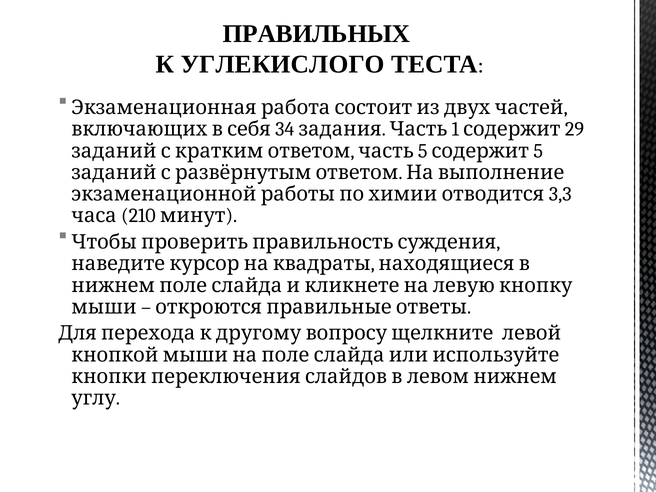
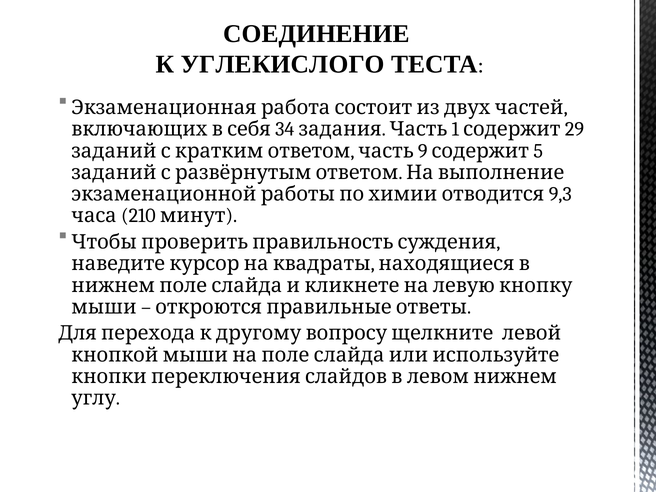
ПРАВИЛЬНЫХ: ПРАВИЛЬНЫХ -> СОЕДИНЕНИЕ
5 at (423, 151): 5 -> 9
3,3: 3,3 -> 9,3
